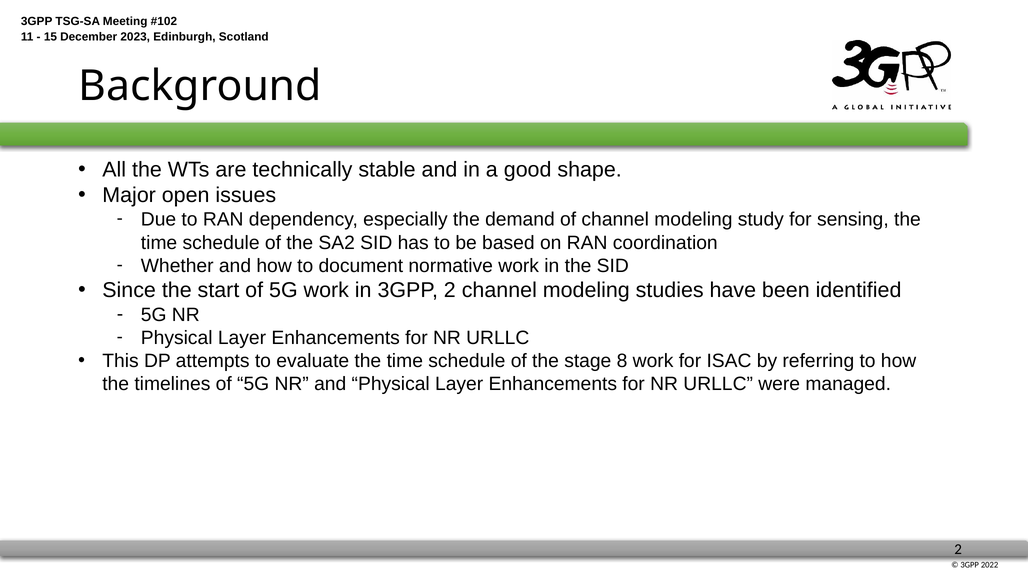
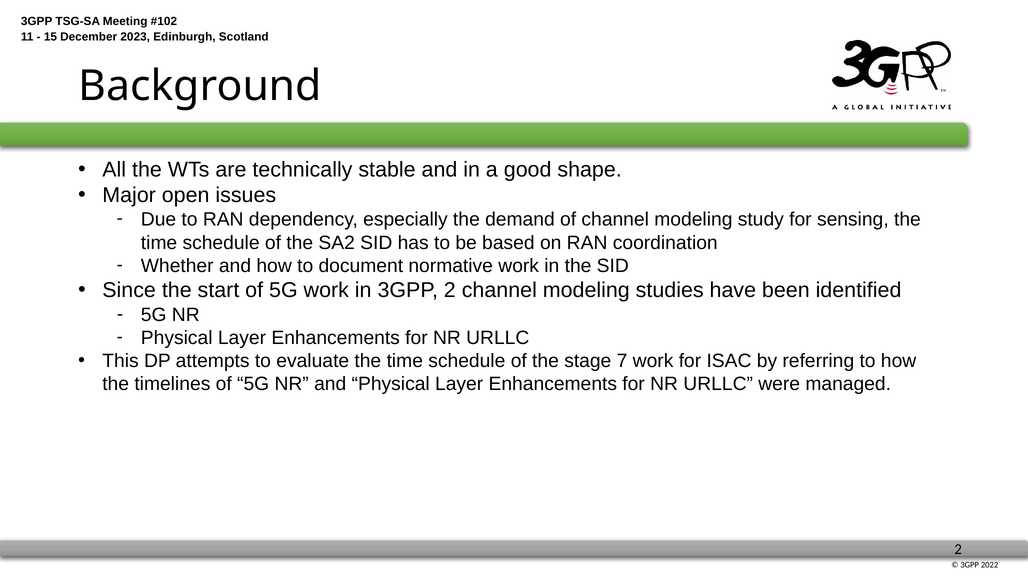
8: 8 -> 7
